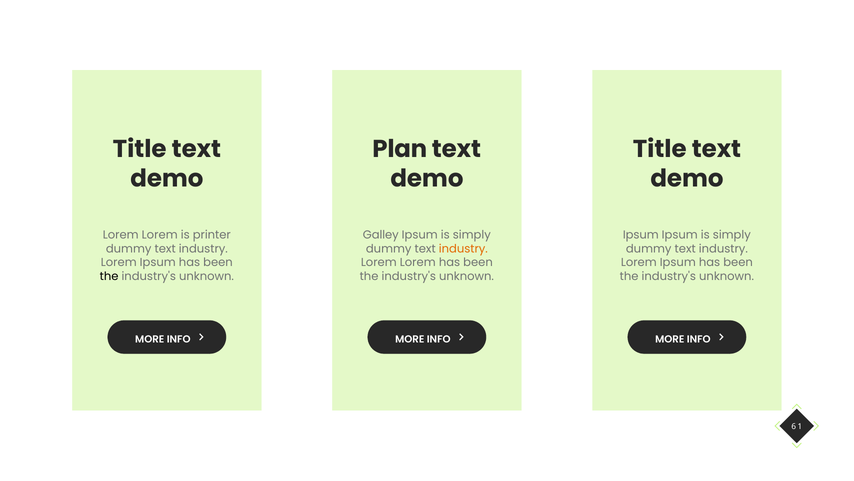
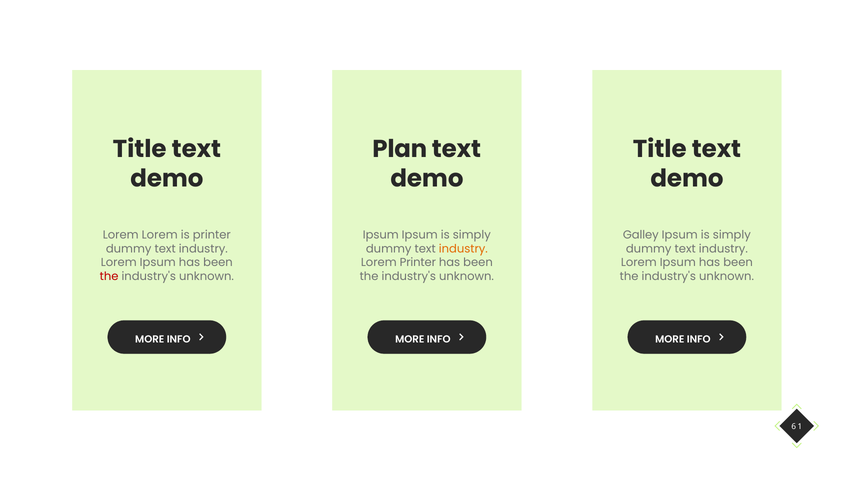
Galley at (381, 234): Galley -> Ipsum
Ipsum at (641, 234): Ipsum -> Galley
Lorem at (418, 262): Lorem -> Printer
the at (109, 276) colour: black -> red
